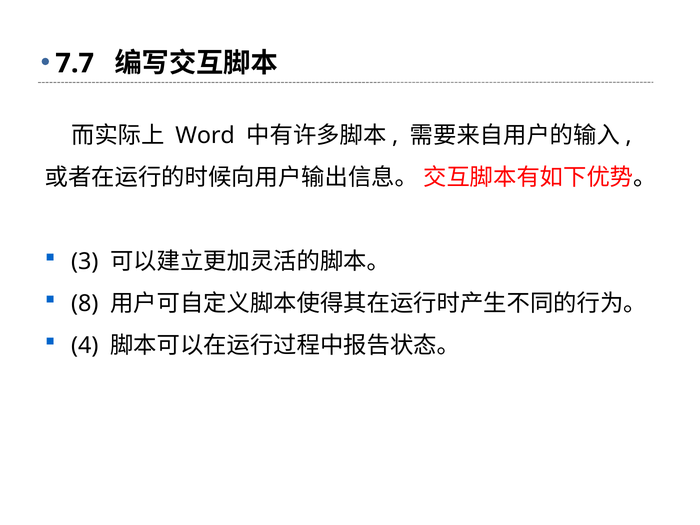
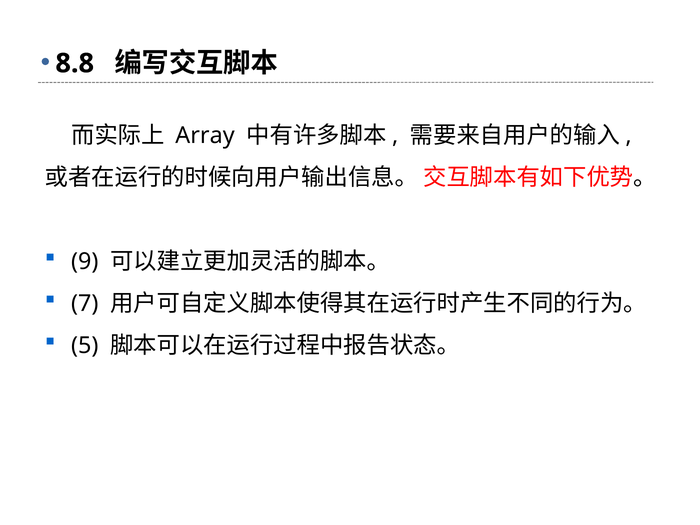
7.7: 7.7 -> 8.8
Word: Word -> Array
3: 3 -> 9
8: 8 -> 7
4: 4 -> 5
